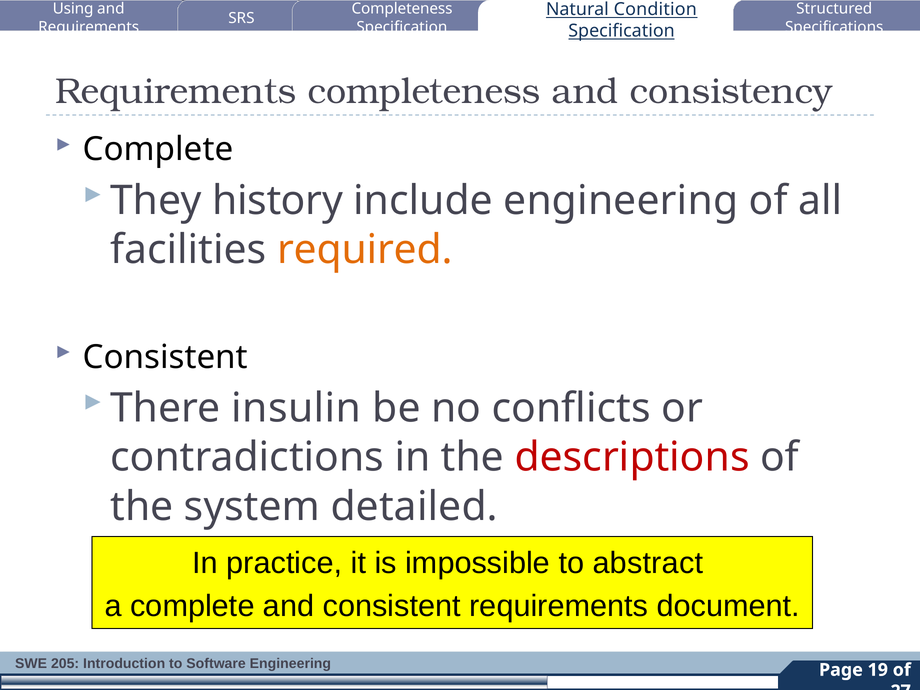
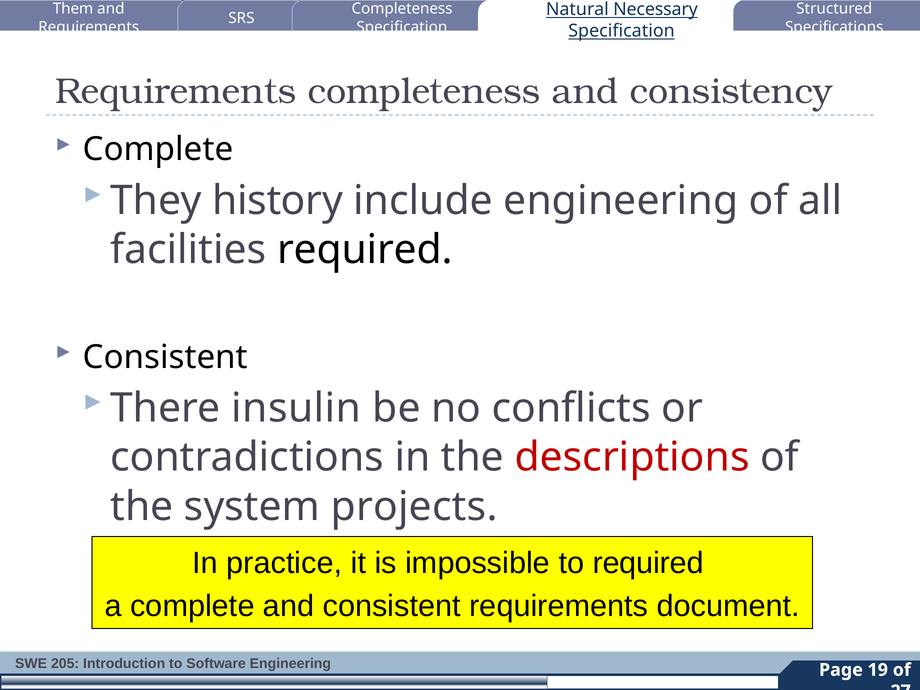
Condition: Condition -> Necessary
Using: Using -> Them
required at (365, 250) colour: orange -> black
detailed: detailed -> projects
to abstract: abstract -> required
